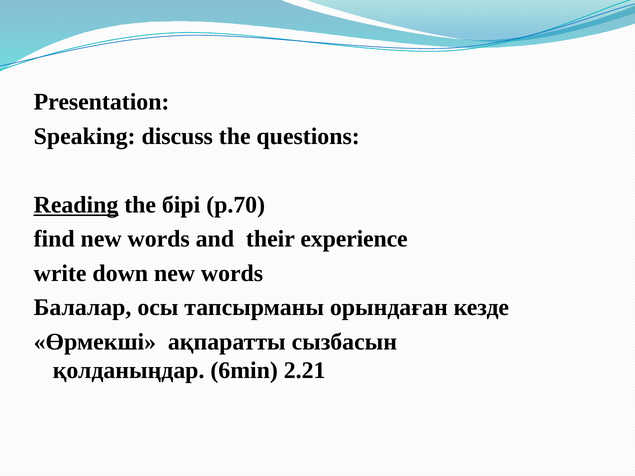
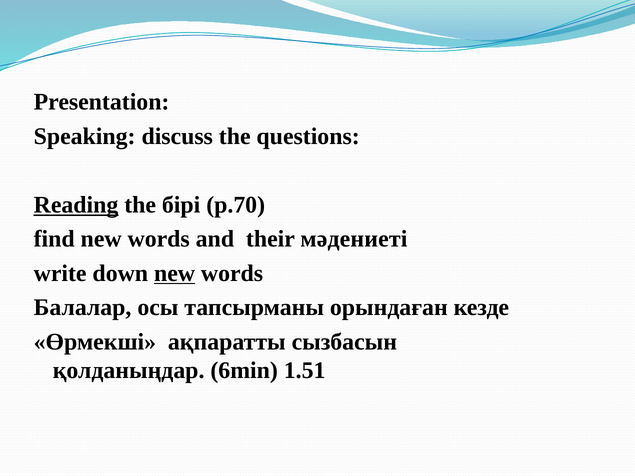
experience: experience -> мәдениеті
new at (175, 273) underline: none -> present
2.21: 2.21 -> 1.51
